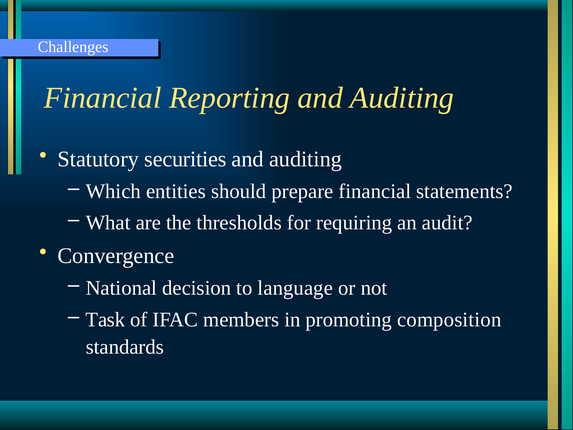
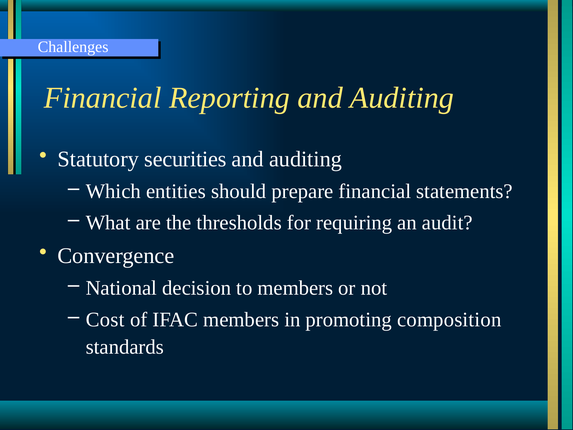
to language: language -> members
Task: Task -> Cost
